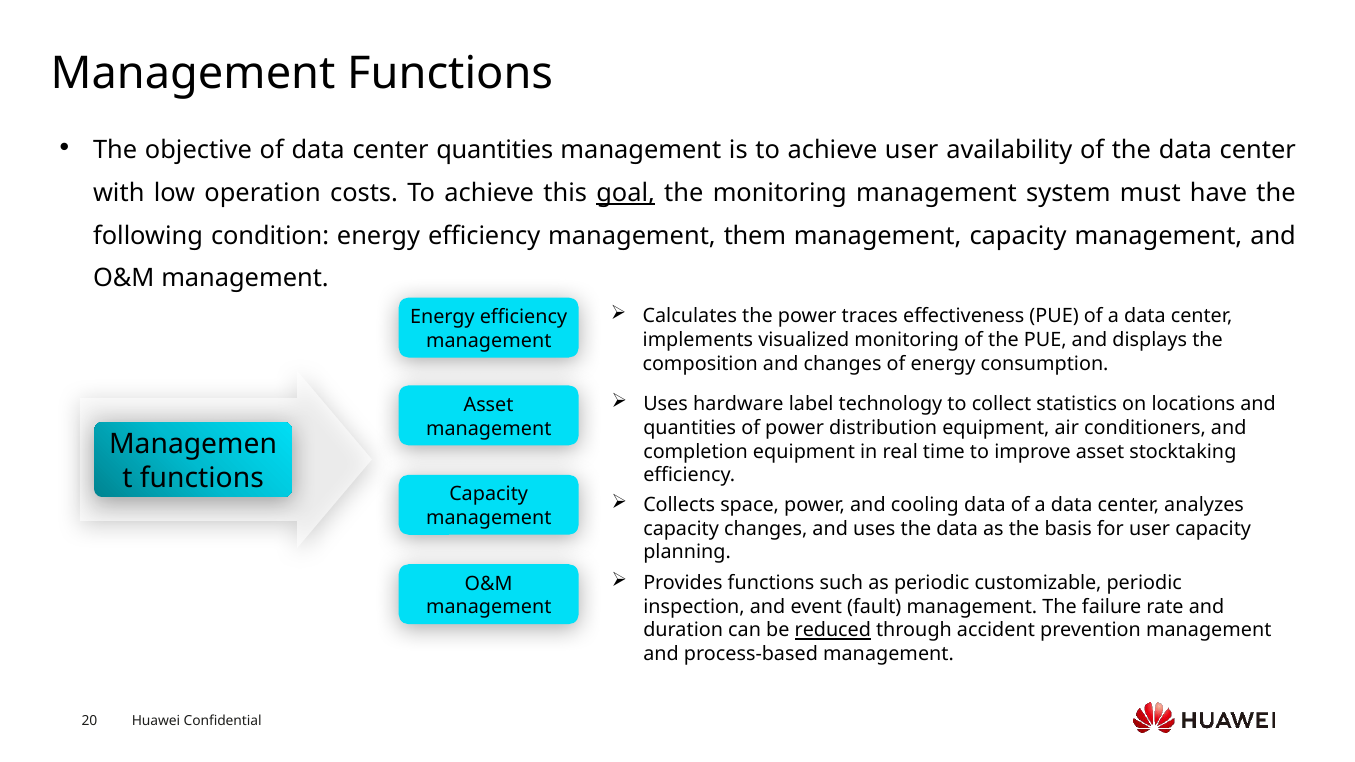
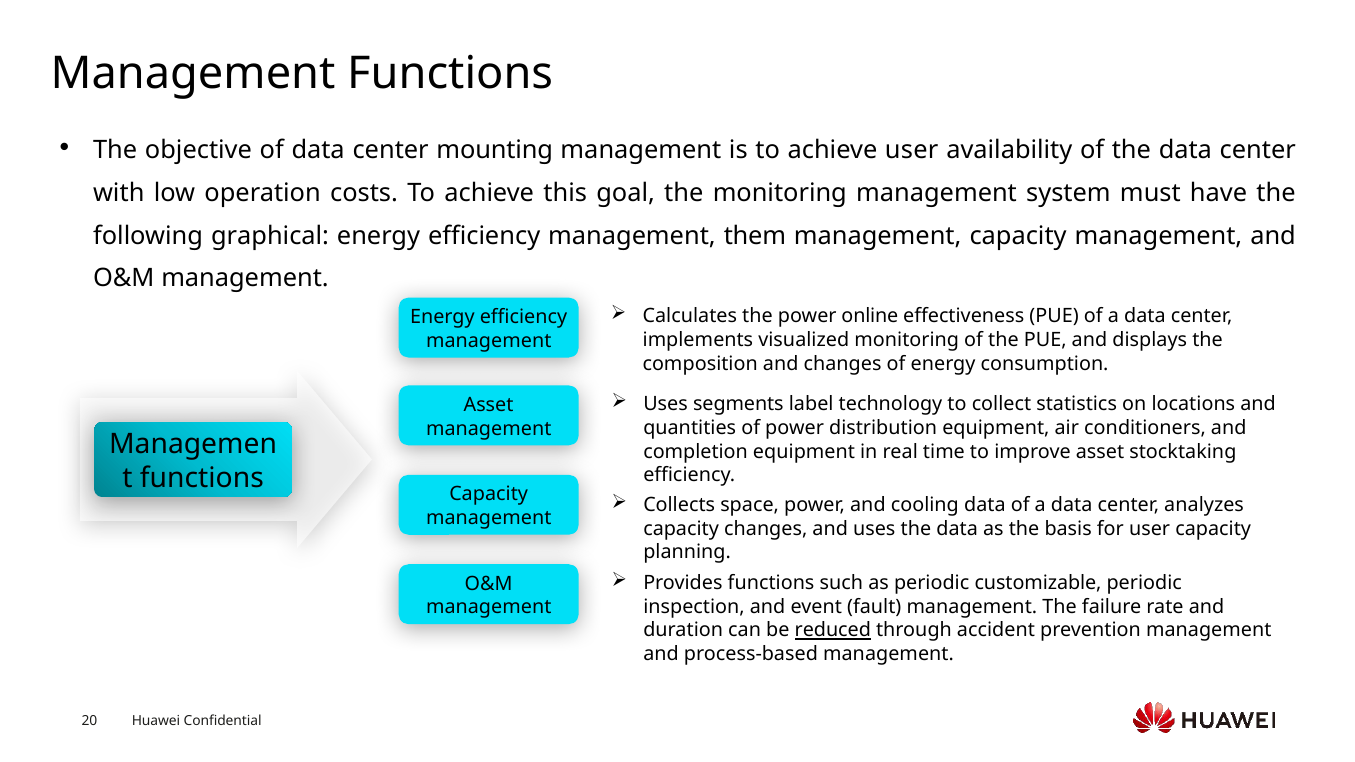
center quantities: quantities -> mounting
goal underline: present -> none
condition: condition -> graphical
traces: traces -> online
hardware: hardware -> segments
